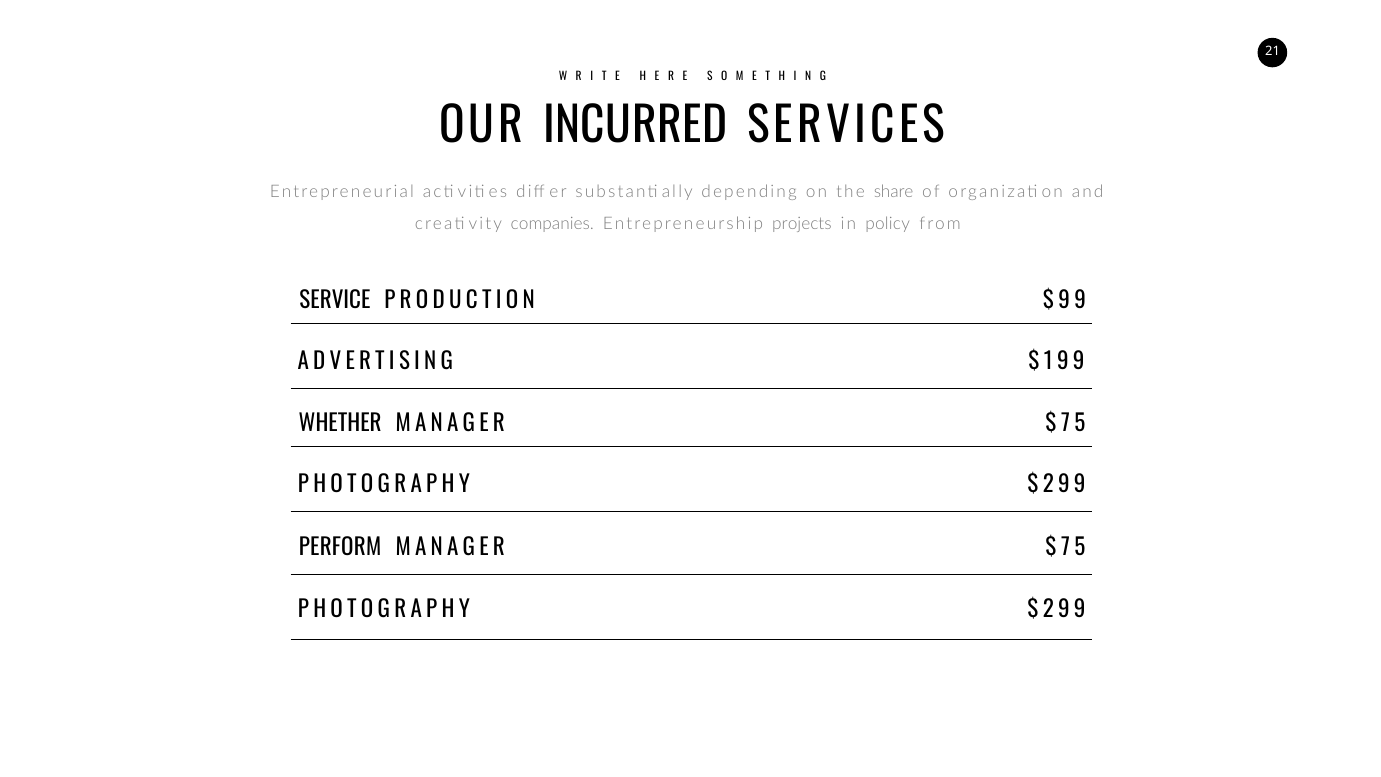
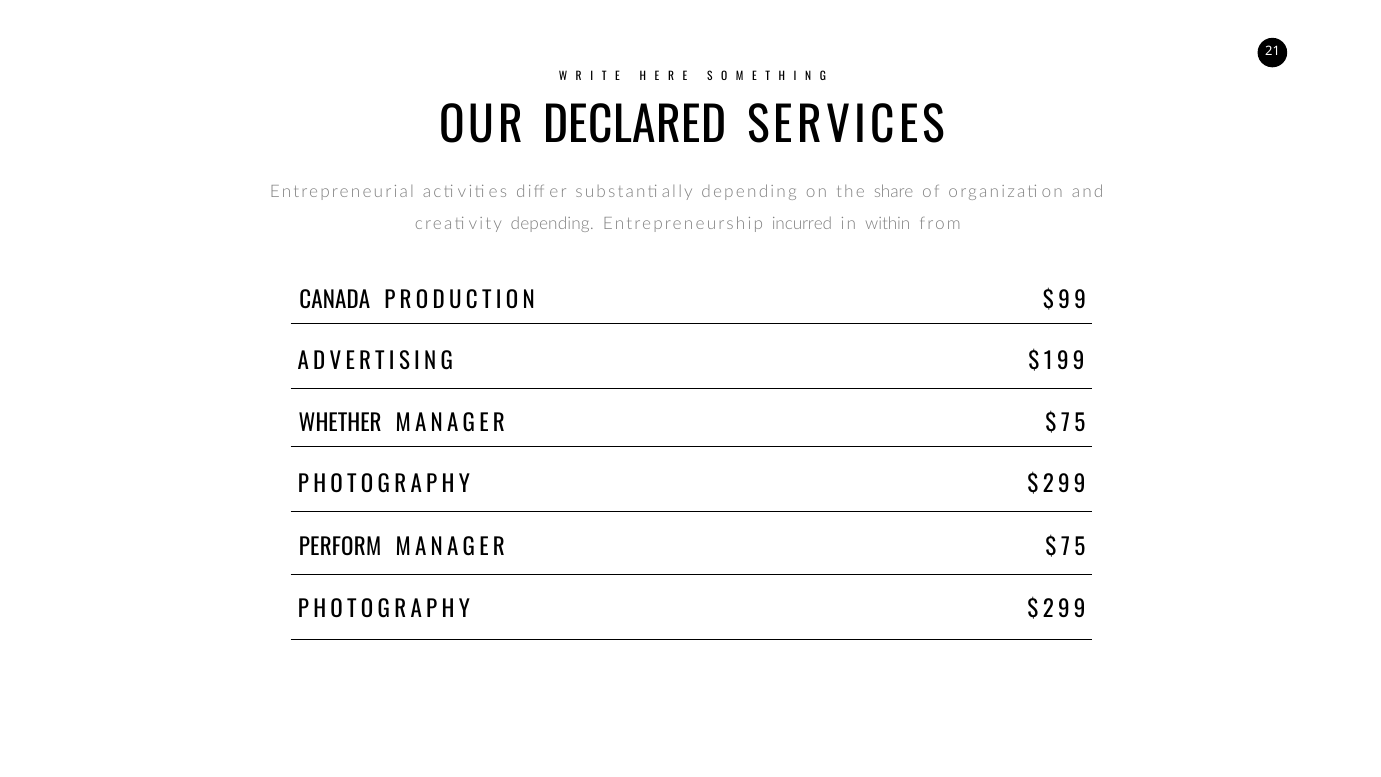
INCURRED: INCURRED -> DECLARED
creativity companies: companies -> depending
projects: projects -> incurred
policy: policy -> within
SERVICE: SERVICE -> CANADA
